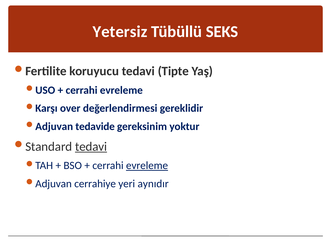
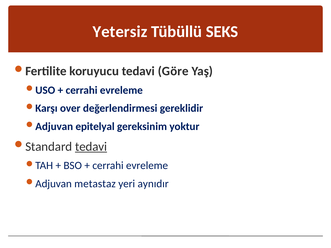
Tipte: Tipte -> Göre
tedavide: tedavide -> epitelyal
evreleme at (147, 166) underline: present -> none
cerrahiye: cerrahiye -> metastaz
